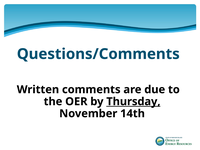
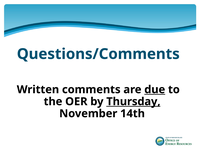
due underline: none -> present
